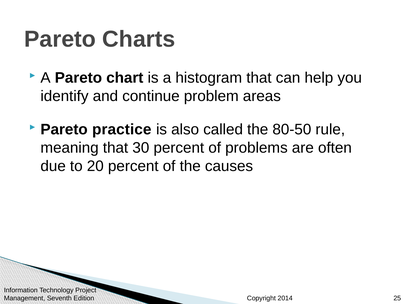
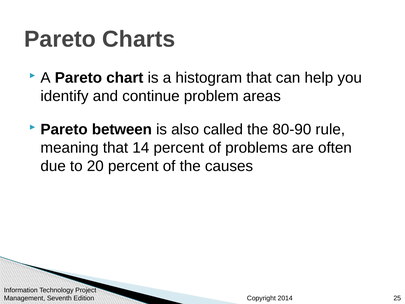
practice: practice -> between
80-50: 80-50 -> 80-90
30: 30 -> 14
